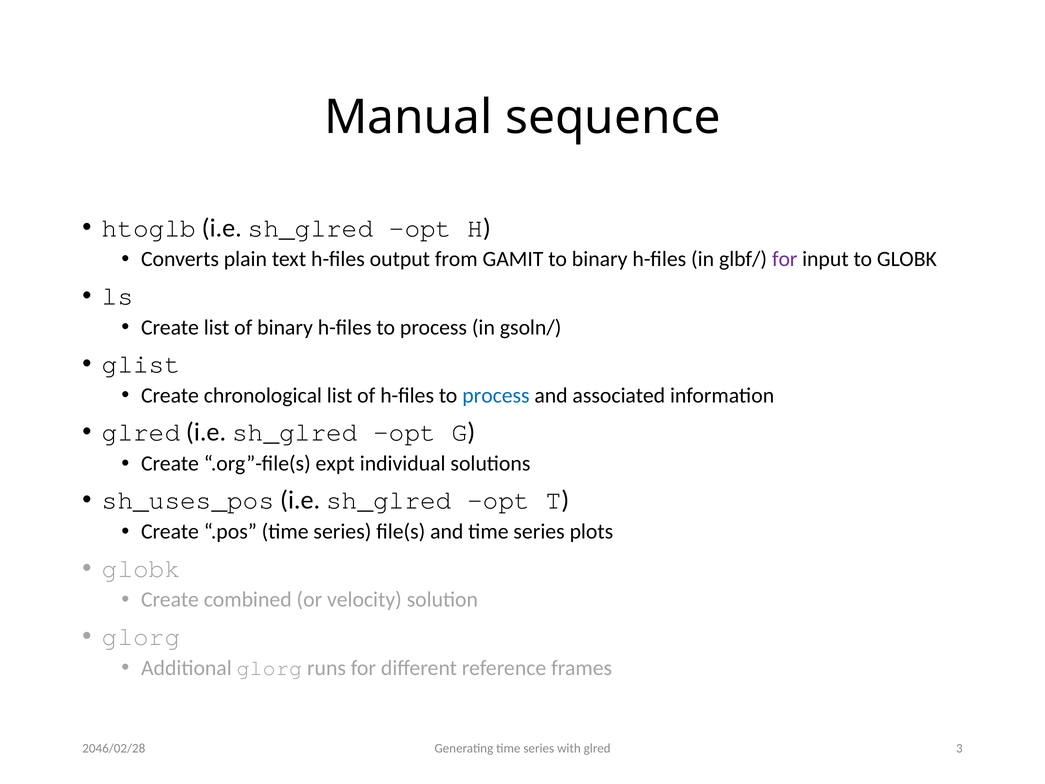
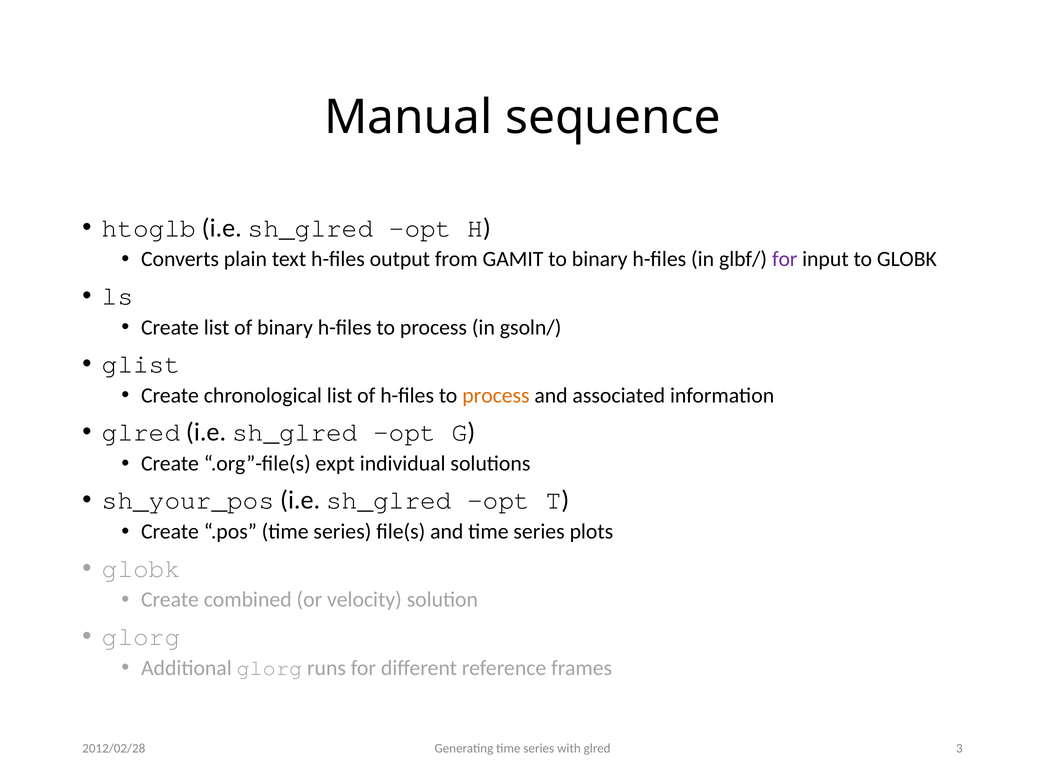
process at (496, 395) colour: blue -> orange
sh_uses_pos: sh_uses_pos -> sh_your_pos
2046/02/28: 2046/02/28 -> 2012/02/28
